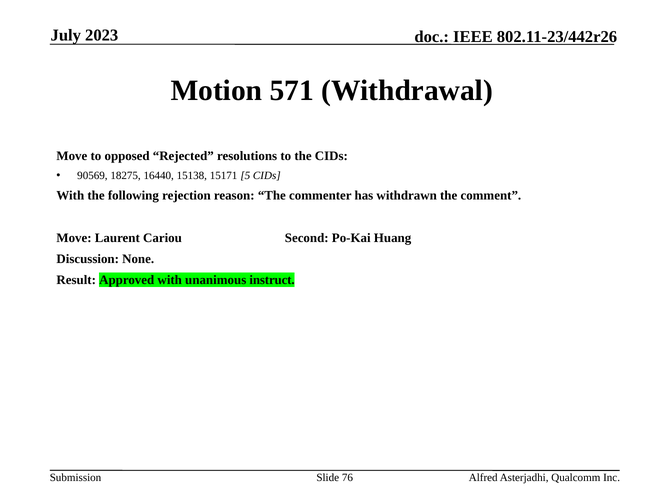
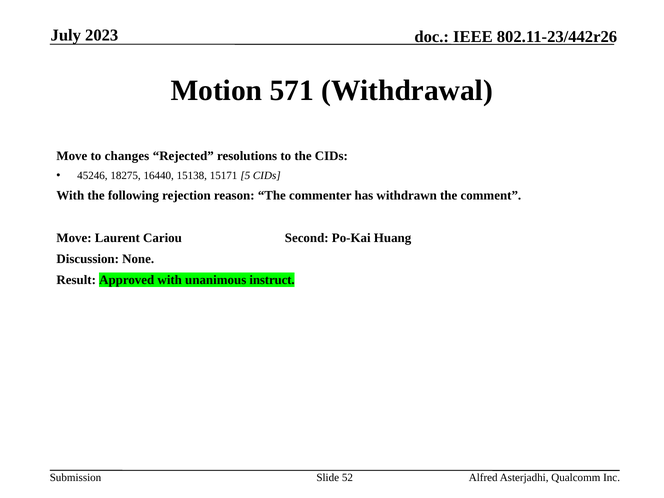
opposed: opposed -> changes
90569: 90569 -> 45246
76: 76 -> 52
